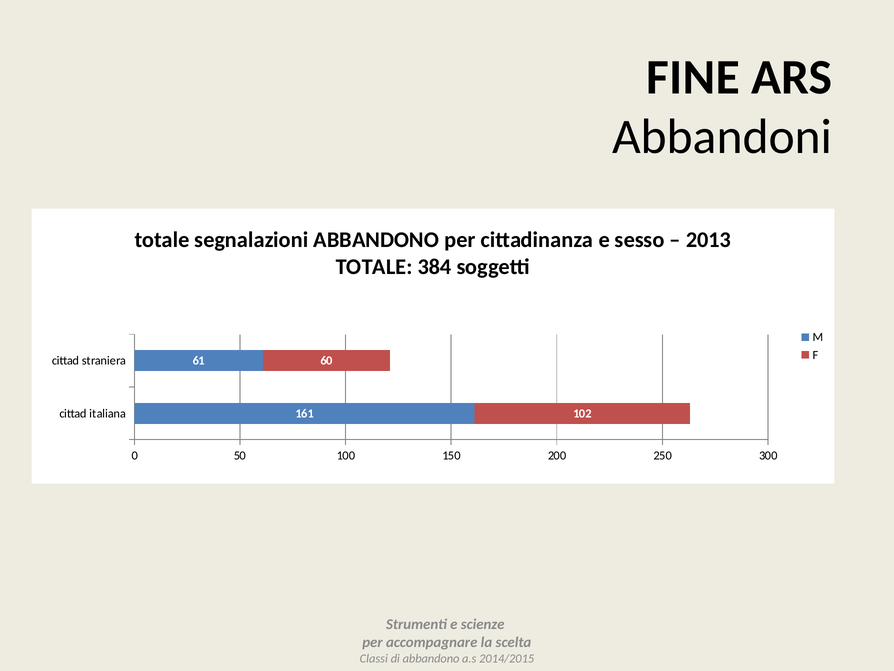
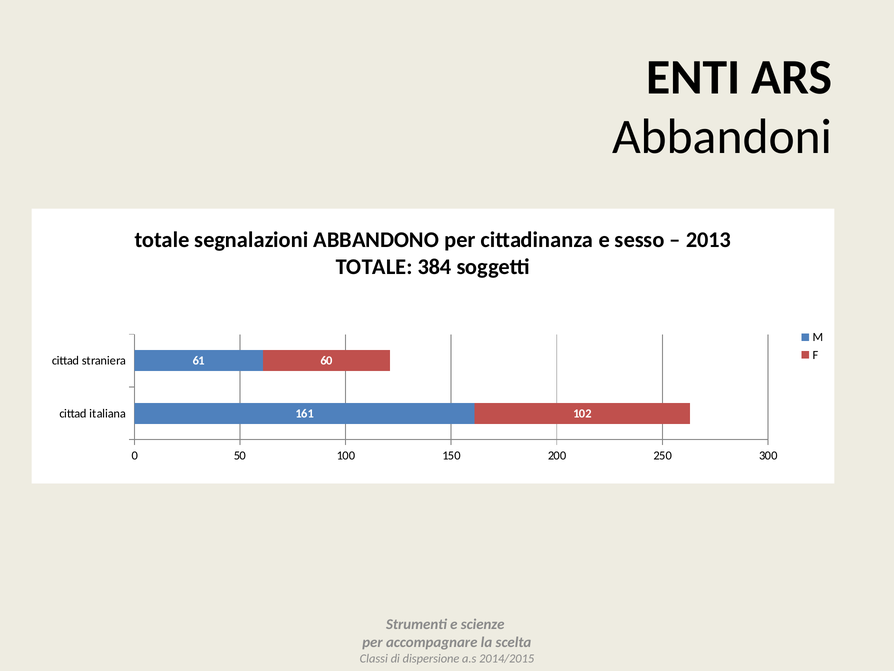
FINE: FINE -> ENTI
di abbandono: abbandono -> dispersione
